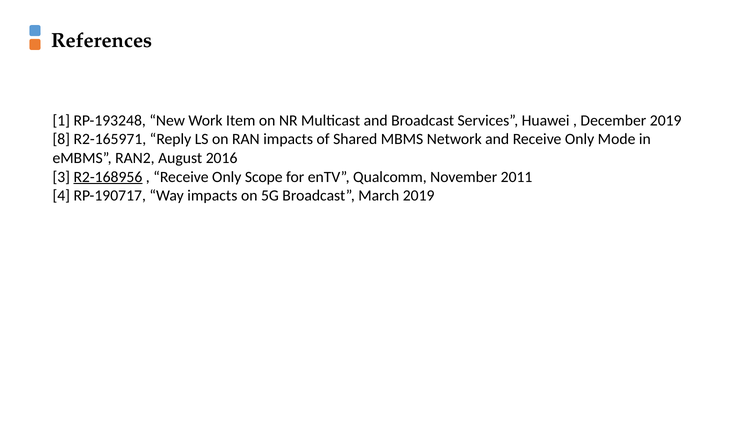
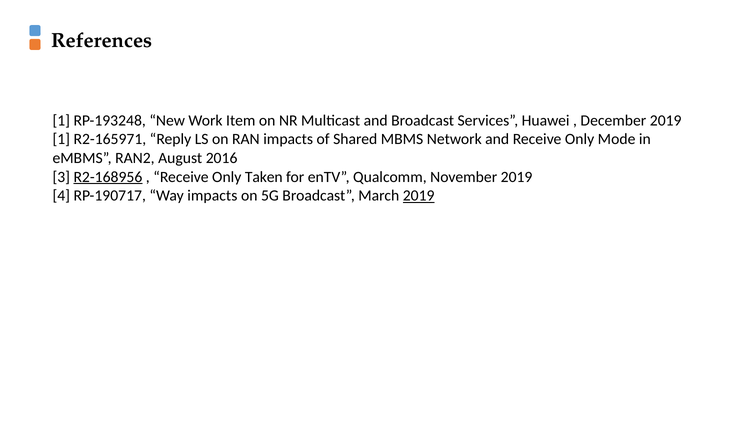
8 at (61, 139): 8 -> 1
Scope: Scope -> Taken
November 2011: 2011 -> 2019
2019 at (419, 196) underline: none -> present
